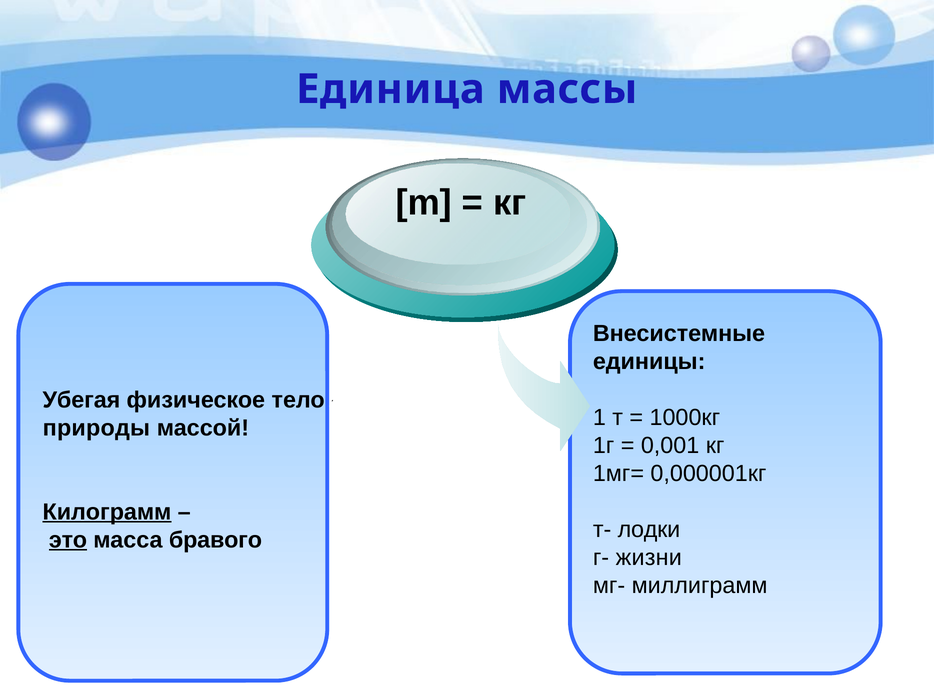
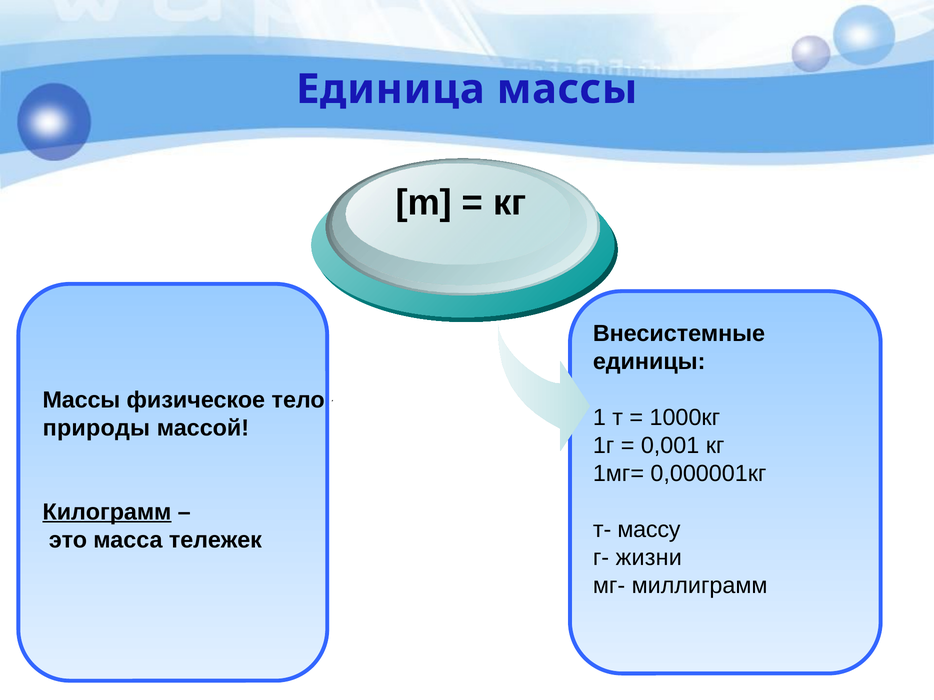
Убегая at (81, 400): Убегая -> Массы
лодки: лодки -> массу
это underline: present -> none
бравого: бравого -> тележек
